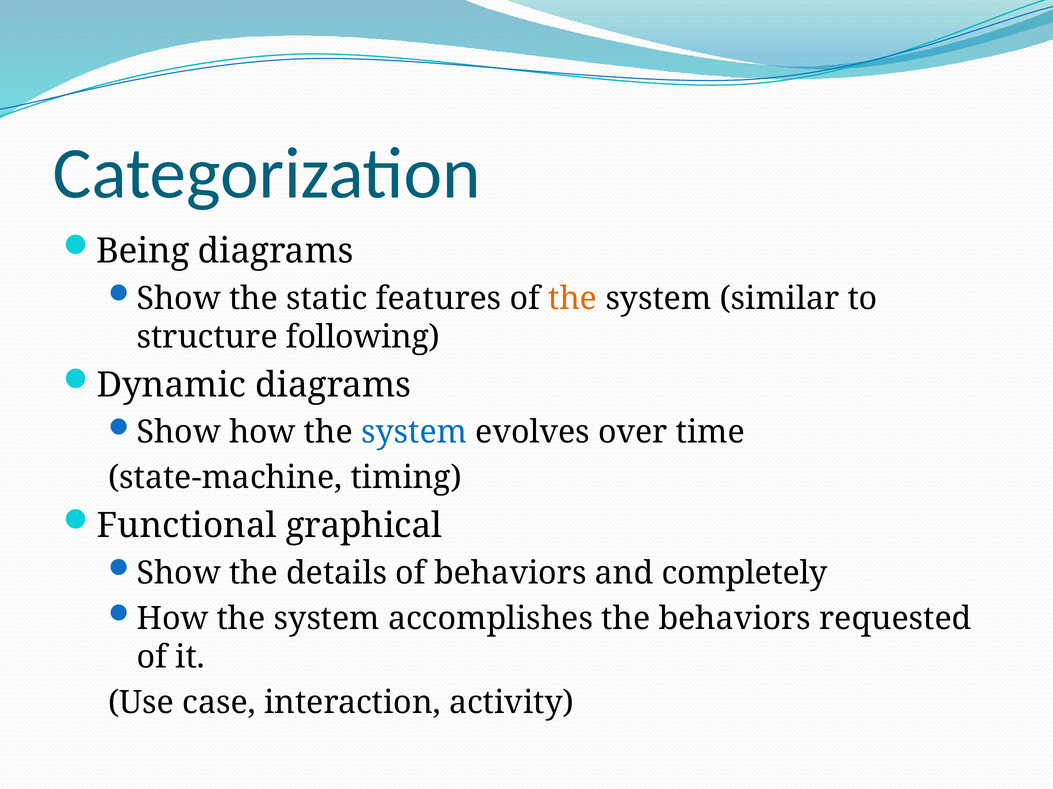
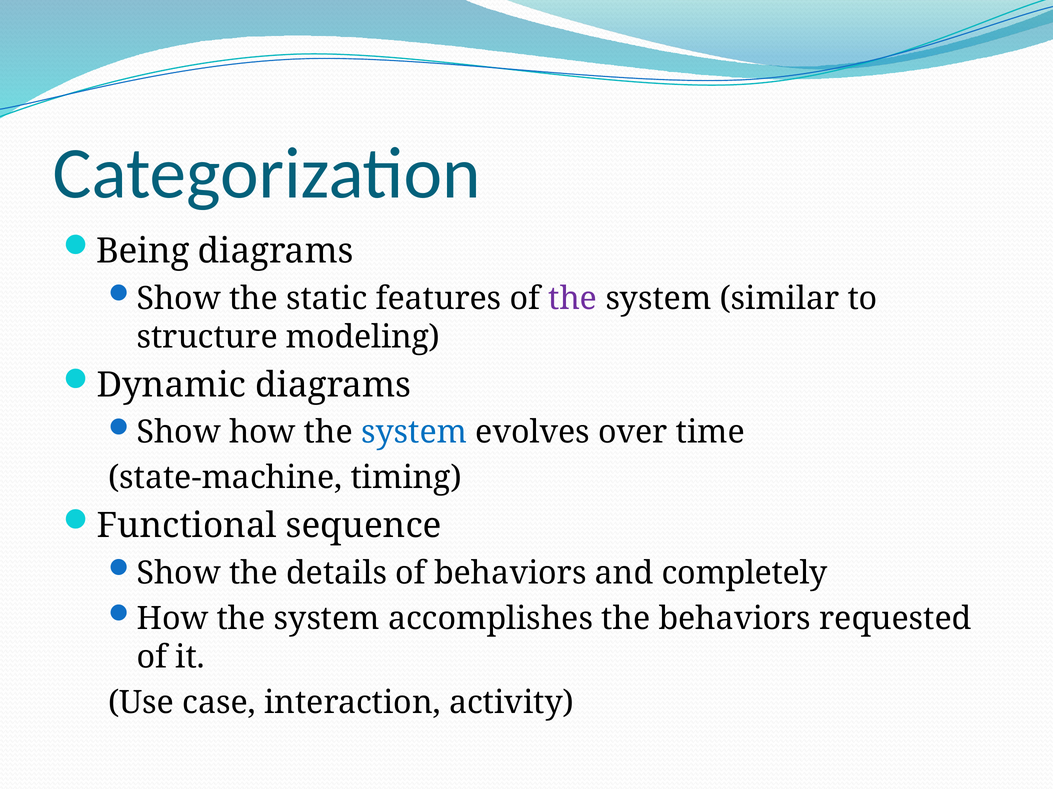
the at (573, 299) colour: orange -> purple
following: following -> modeling
graphical: graphical -> sequence
